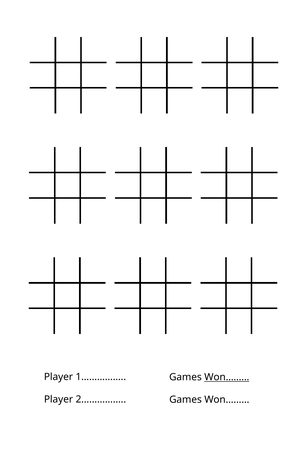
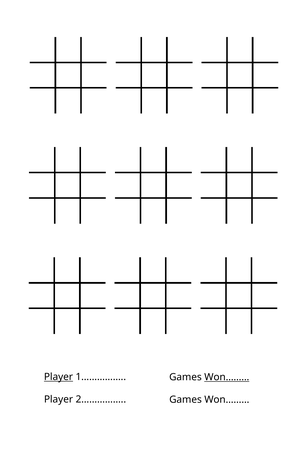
Player at (58, 377) underline: none -> present
